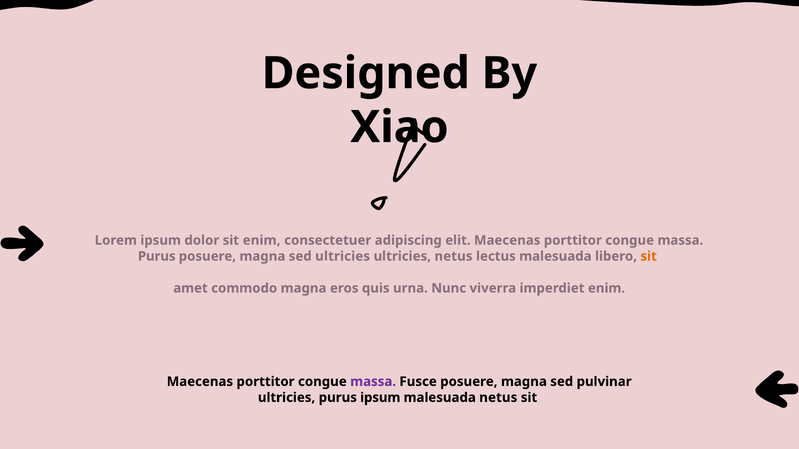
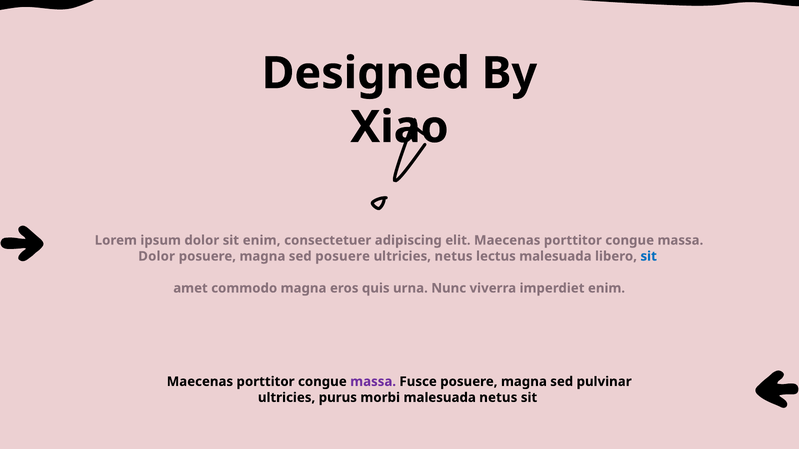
Purus at (157, 256): Purus -> Dolor
sed ultricies: ultricies -> posuere
sit at (649, 256) colour: orange -> blue
purus ipsum: ipsum -> morbi
